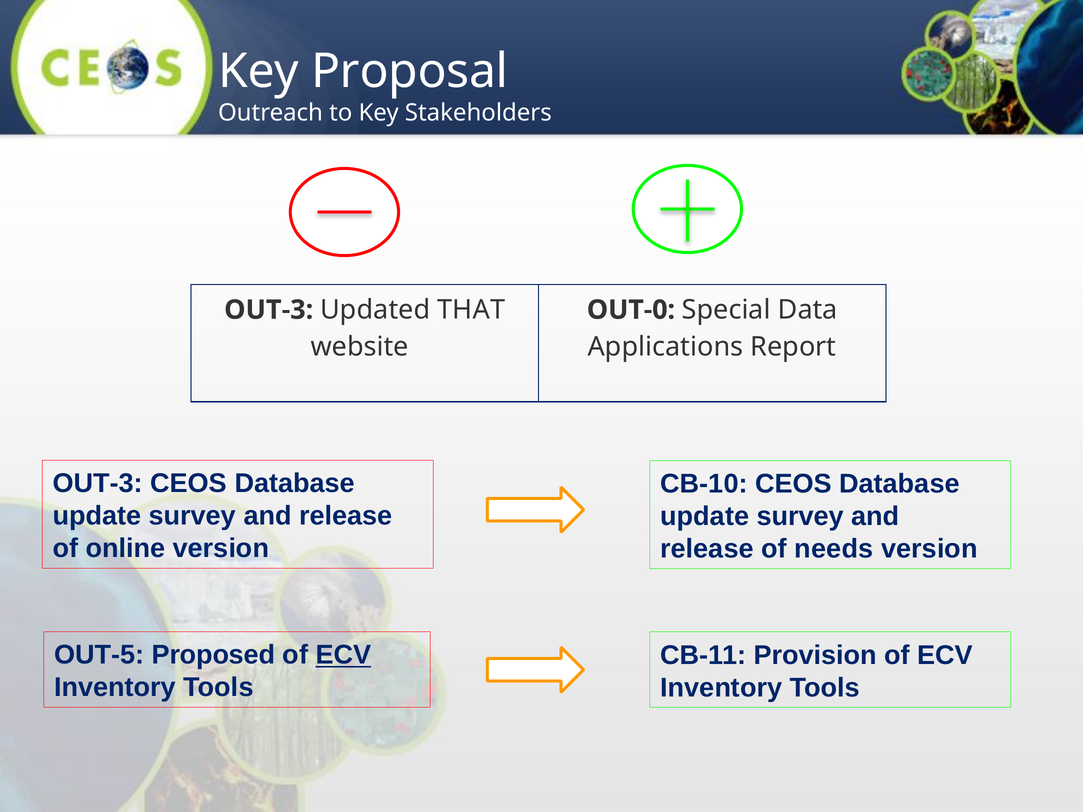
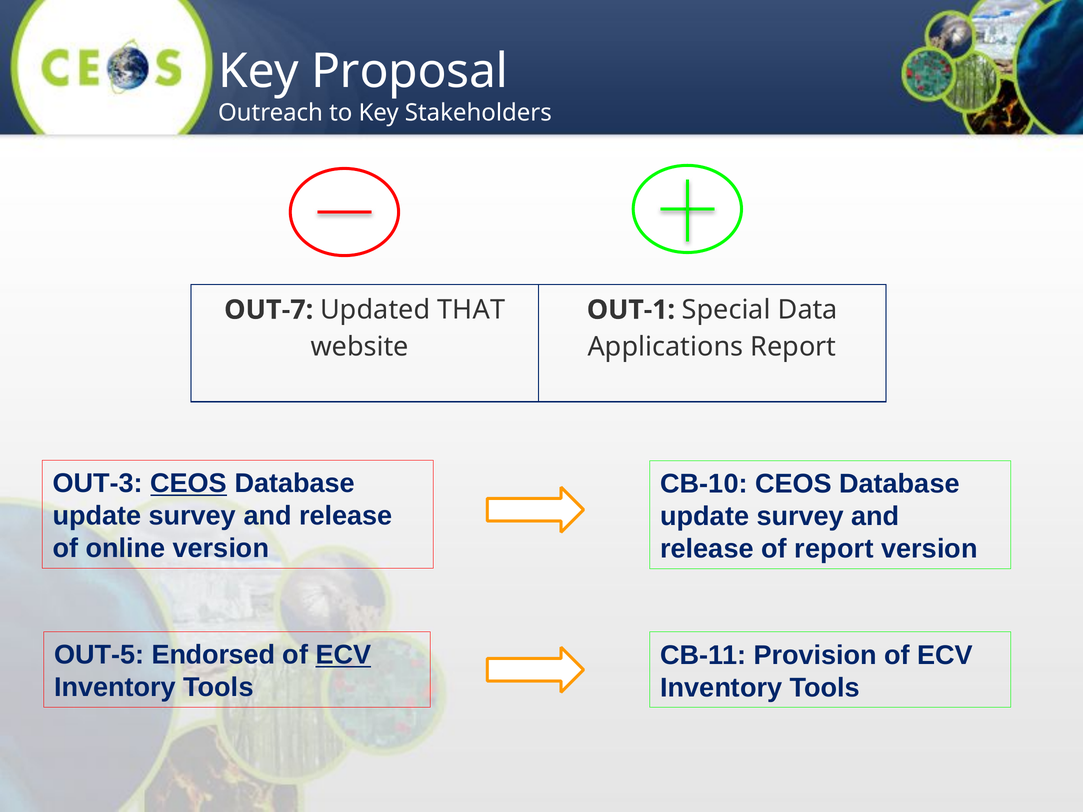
OUT‐3 at (269, 310): OUT‐3 -> OUT‐7
OUT-0: OUT-0 -> OUT-1
CEOS at (189, 484) underline: none -> present
of needs: needs -> report
Proposed: Proposed -> Endorsed
